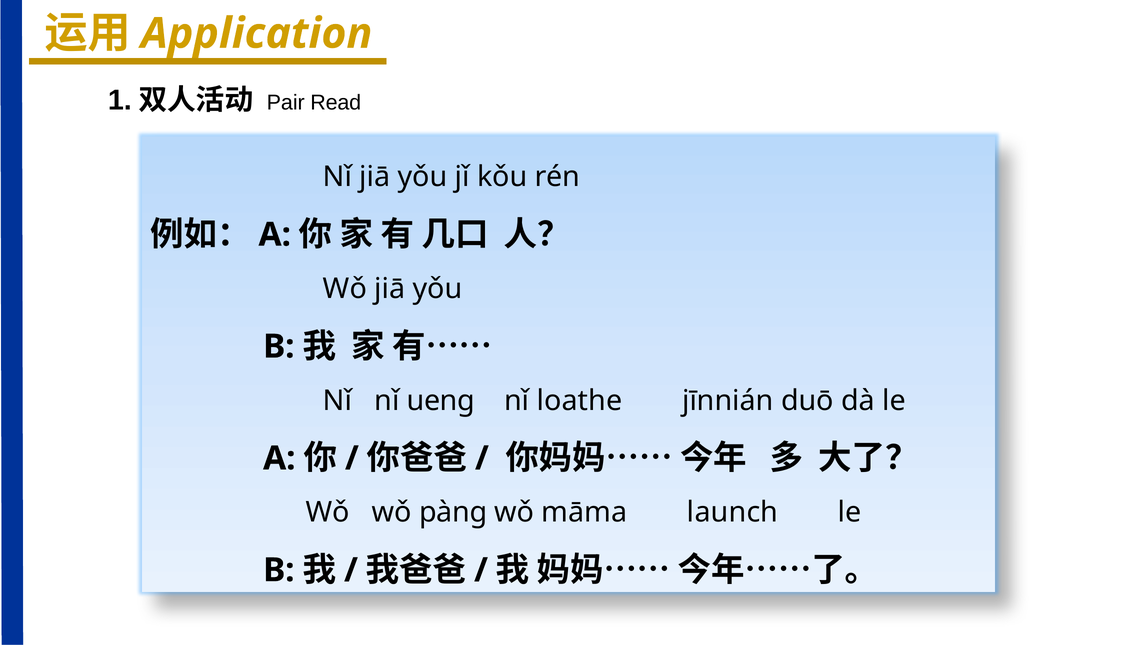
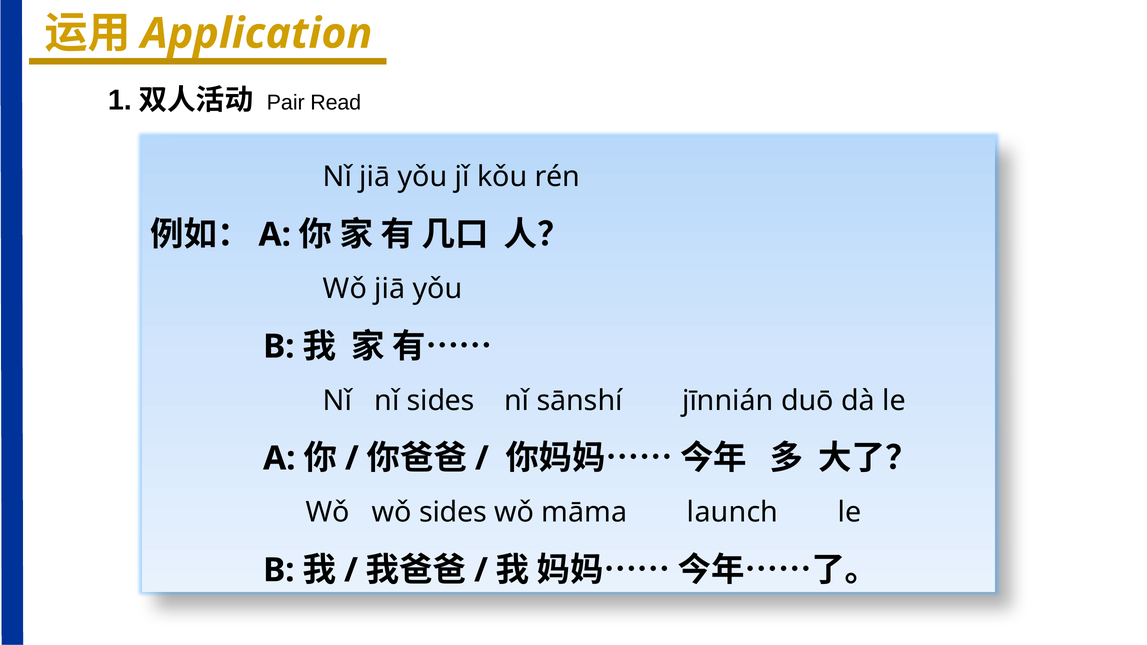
nǐ uenɡ: uenɡ -> sides
loathe: loathe -> sānshí
wǒ pànɡ: pànɡ -> sides
